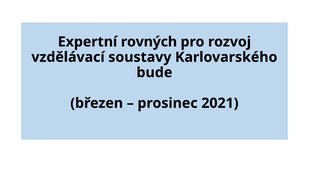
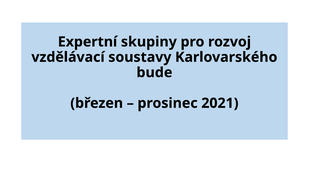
rovných: rovných -> skupiny
